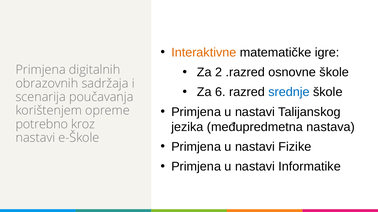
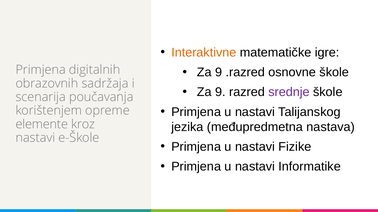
2 at (219, 72): 2 -> 9
6 at (220, 92): 6 -> 9
srednje colour: blue -> purple
potrebno: potrebno -> elemente
